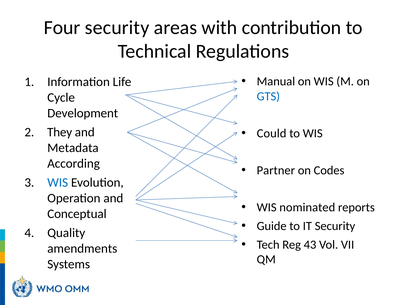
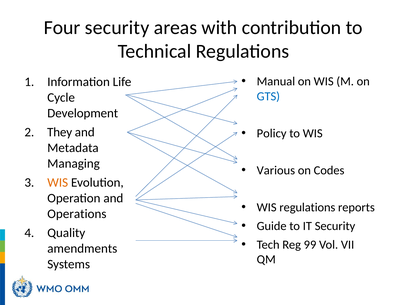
Could: Could -> Policy
According: According -> Managing
Partner: Partner -> Various
WIS at (58, 183) colour: blue -> orange
WIS nominated: nominated -> regulations
Conceptual: Conceptual -> Operations
43: 43 -> 99
